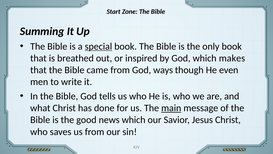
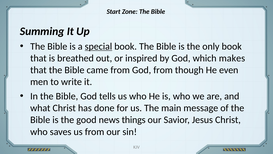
God ways: ways -> from
main underline: present -> none
news which: which -> things
